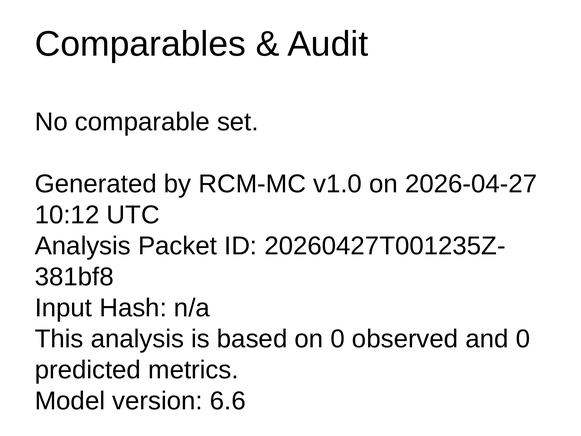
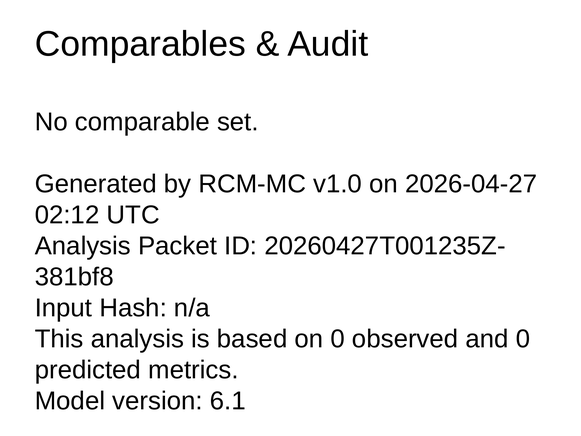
10:12: 10:12 -> 02:12
6.6: 6.6 -> 6.1
